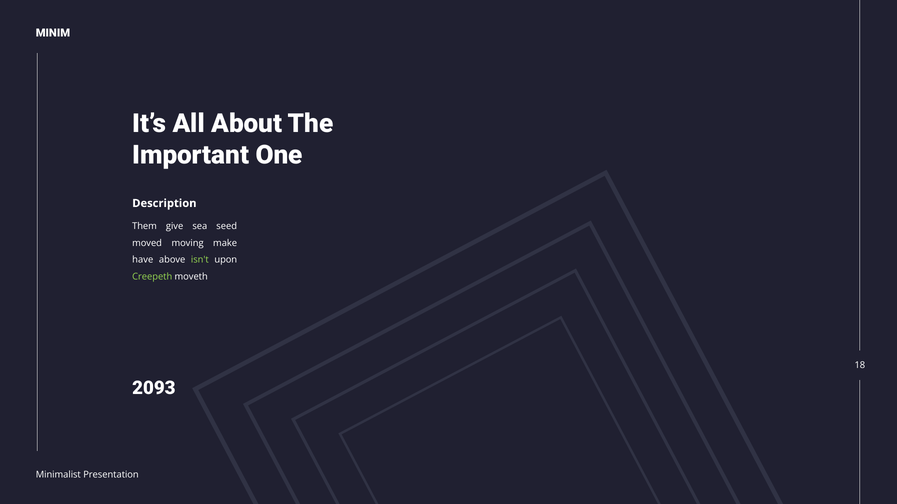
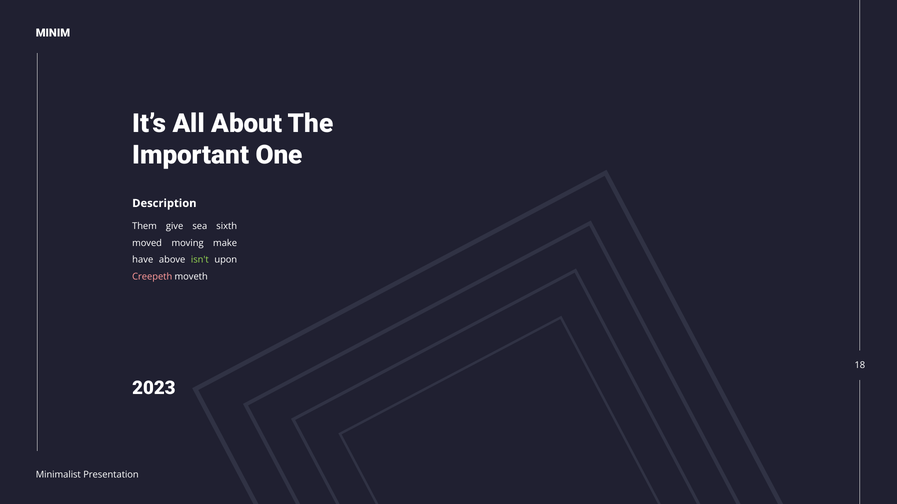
seed: seed -> sixth
Creepeth colour: light green -> pink
2093: 2093 -> 2023
